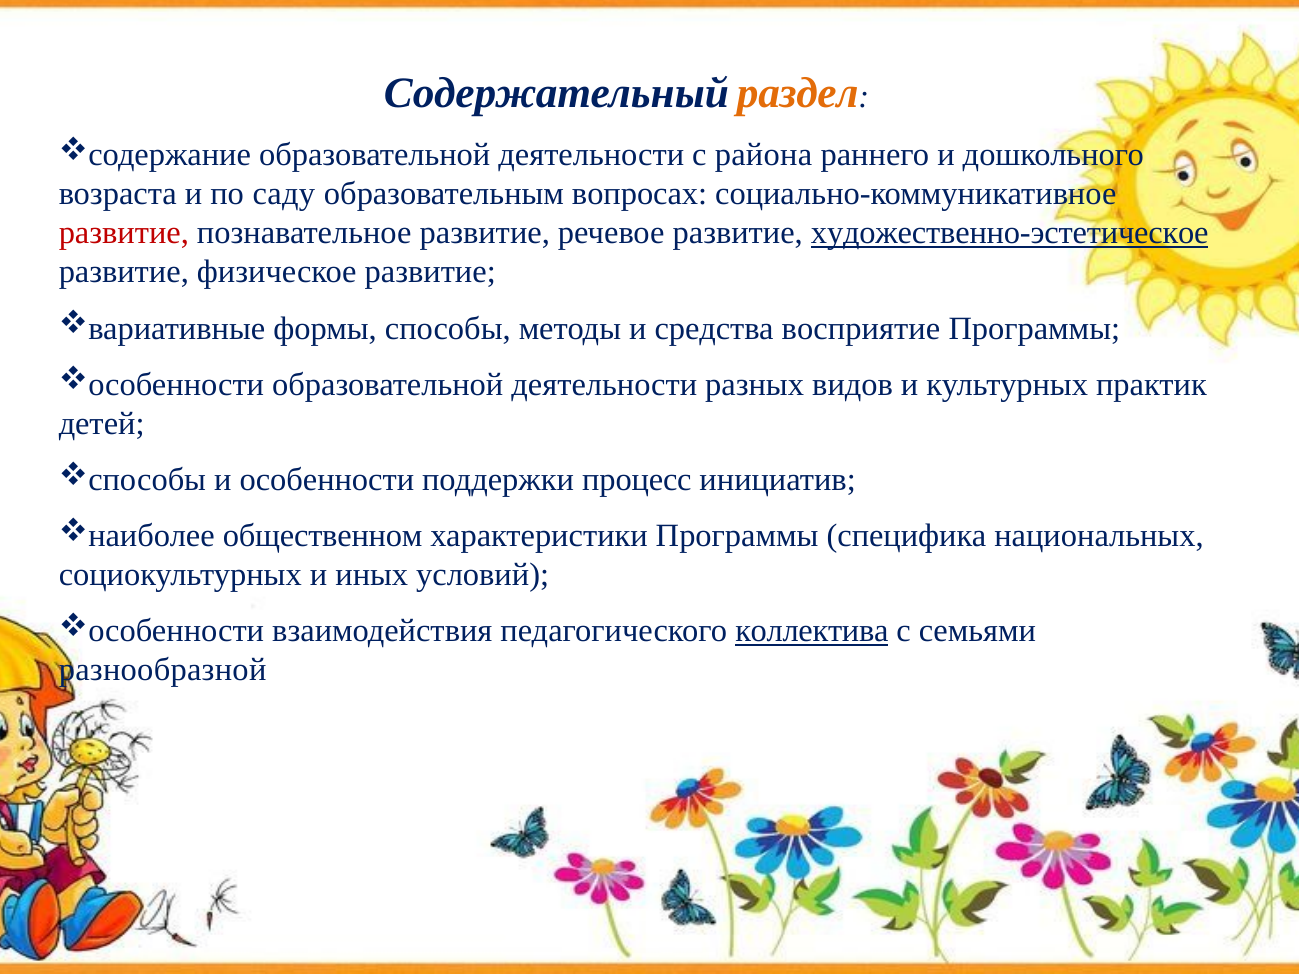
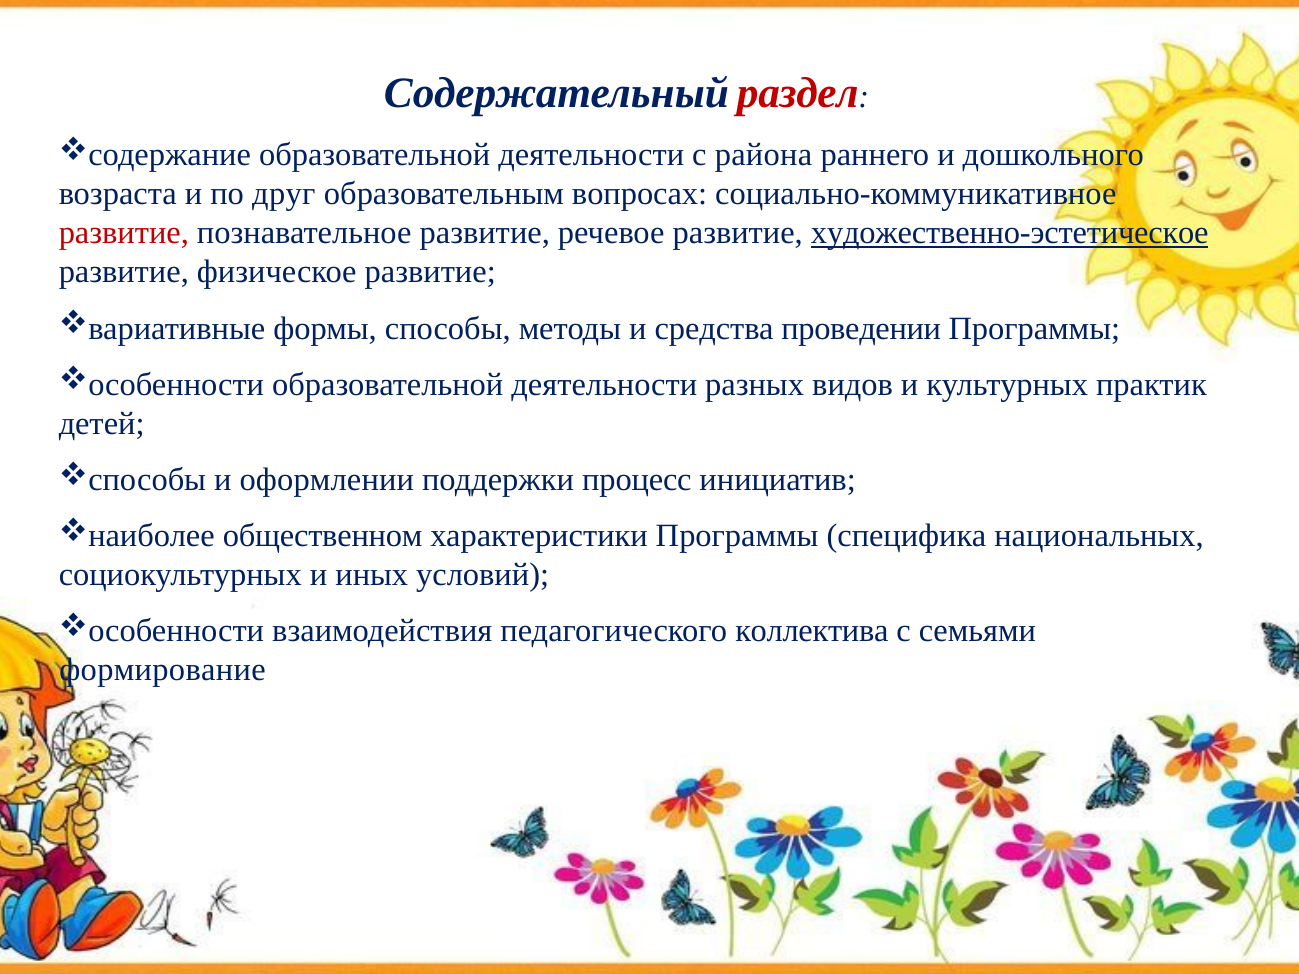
раздел colour: orange -> red
саду: саду -> друг
восприятие: восприятие -> проведении
особенности: особенности -> оформлении
коллектива underline: present -> none
разнообразной: разнообразной -> формирование
